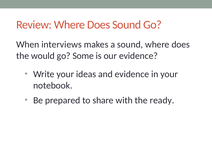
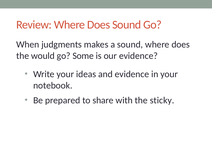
interviews: interviews -> judgments
ready: ready -> sticky
